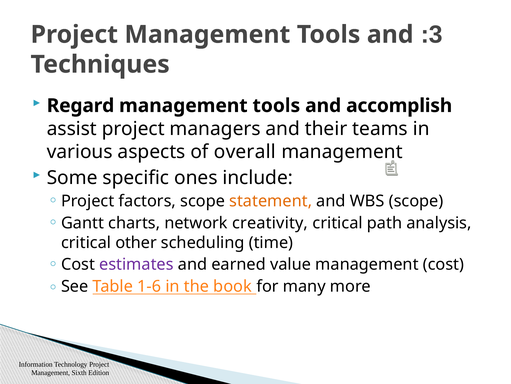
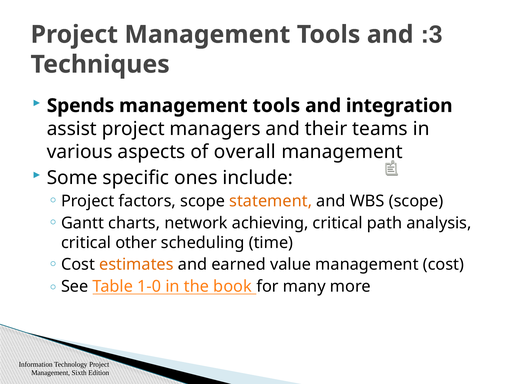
Regard: Regard -> Spends
accomplish: accomplish -> integration
creativity: creativity -> achieving
estimates colour: purple -> orange
1-6: 1-6 -> 1-0
